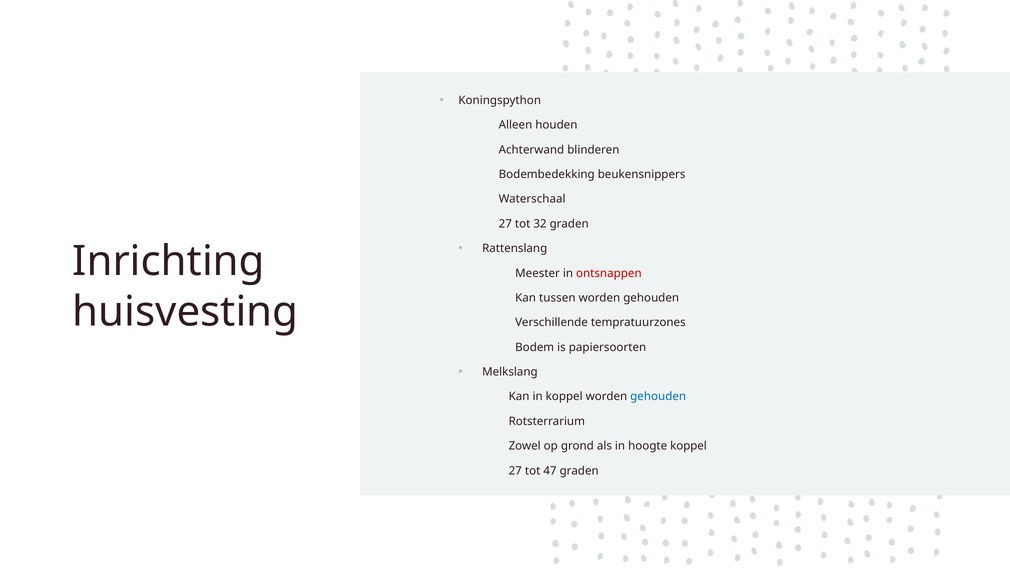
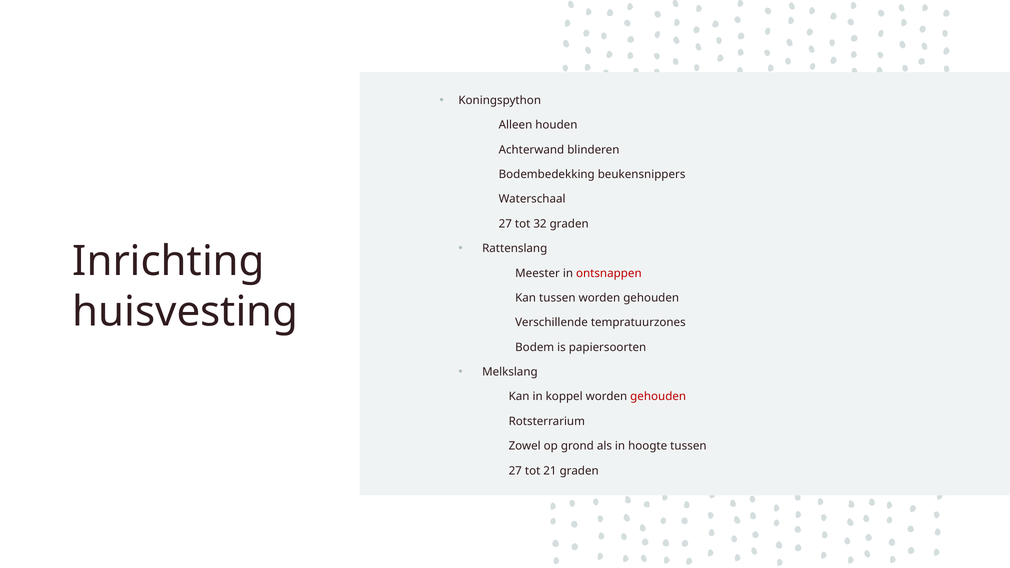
gehouden at (658, 397) colour: blue -> red
hoogte koppel: koppel -> tussen
47: 47 -> 21
